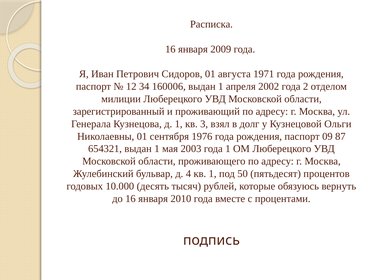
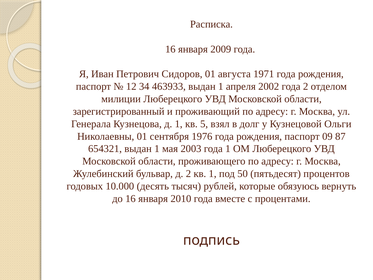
160006: 160006 -> 463933
3: 3 -> 5
д 4: 4 -> 2
